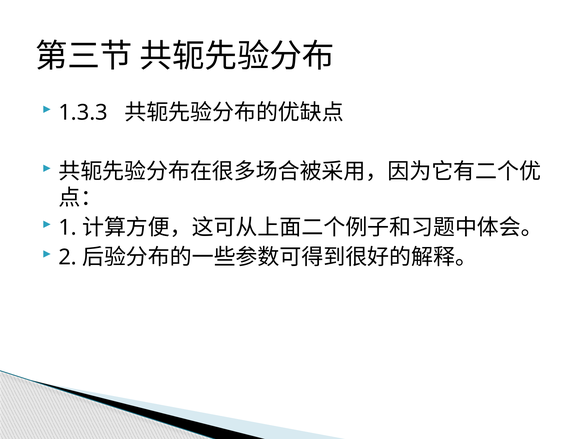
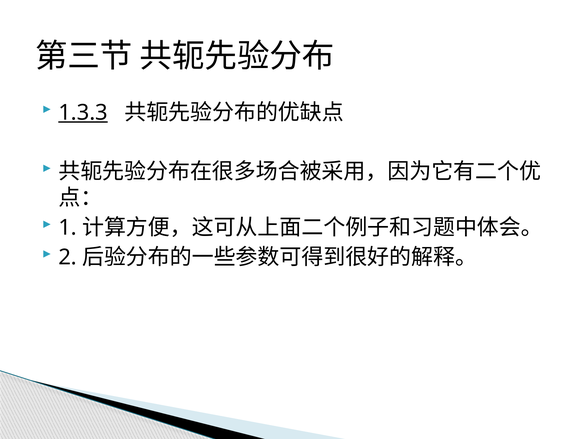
1.3.3 underline: none -> present
